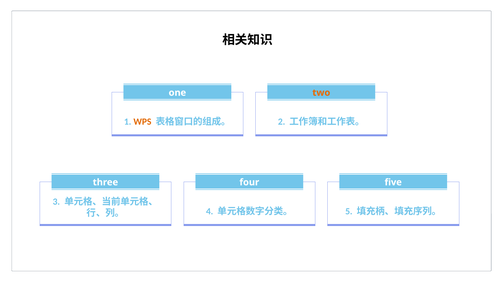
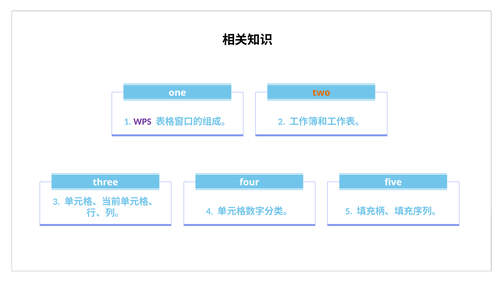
WPS colour: orange -> purple
